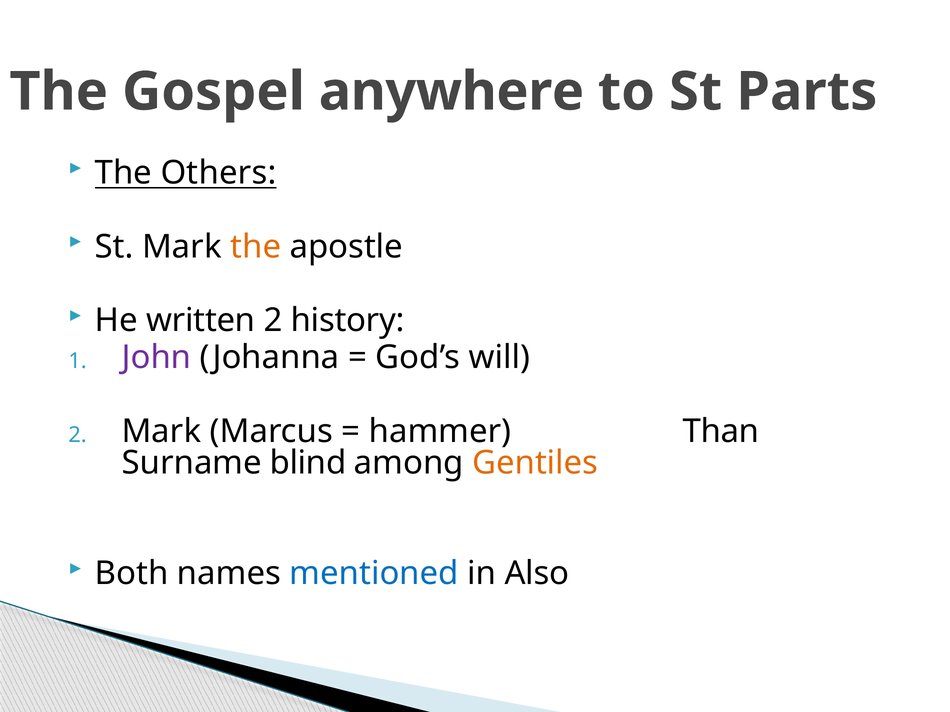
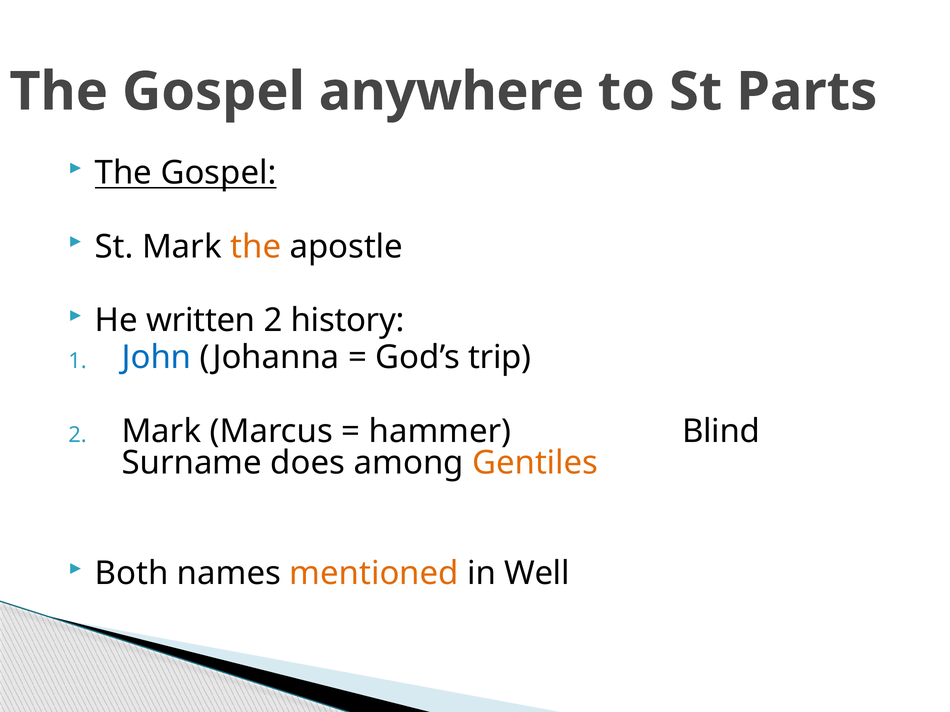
Others at (218, 173): Others -> Gospel
John colour: purple -> blue
will: will -> trip
Than: Than -> Blind
blind: blind -> does
mentioned colour: blue -> orange
Also: Also -> Well
